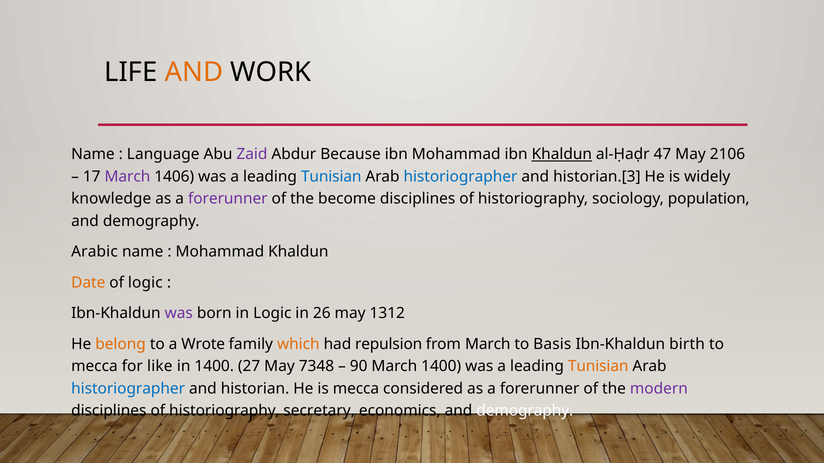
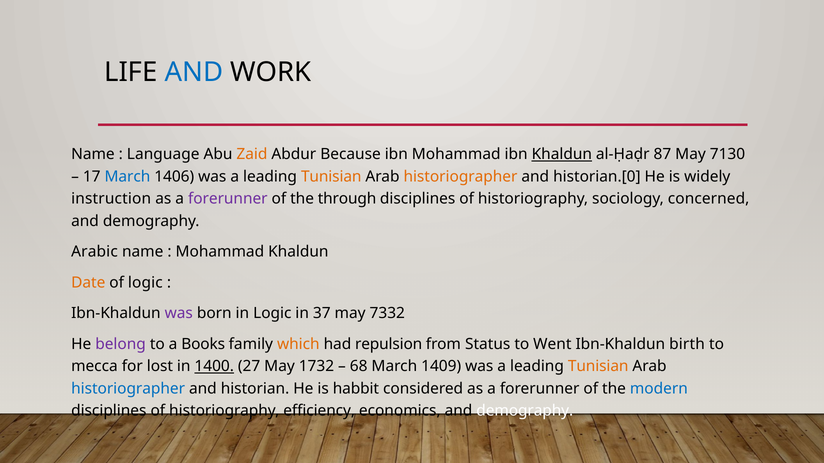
AND at (194, 72) colour: orange -> blue
Zaid colour: purple -> orange
47: 47 -> 87
2106: 2106 -> 7130
March at (127, 177) colour: purple -> blue
Tunisian at (331, 177) colour: blue -> orange
historiographer at (460, 177) colour: blue -> orange
historian.[3: historian.[3 -> historian.[0
knowledge: knowledge -> instruction
become: become -> through
population: population -> concerned
26: 26 -> 37
1312: 1312 -> 7332
belong colour: orange -> purple
Wrote: Wrote -> Books
from March: March -> Status
Basis: Basis -> Went
like: like -> lost
1400 at (214, 367) underline: none -> present
7348: 7348 -> 1732
90: 90 -> 68
March 1400: 1400 -> 1409
is mecca: mecca -> habbit
modern colour: purple -> blue
secretary: secretary -> efficiency
